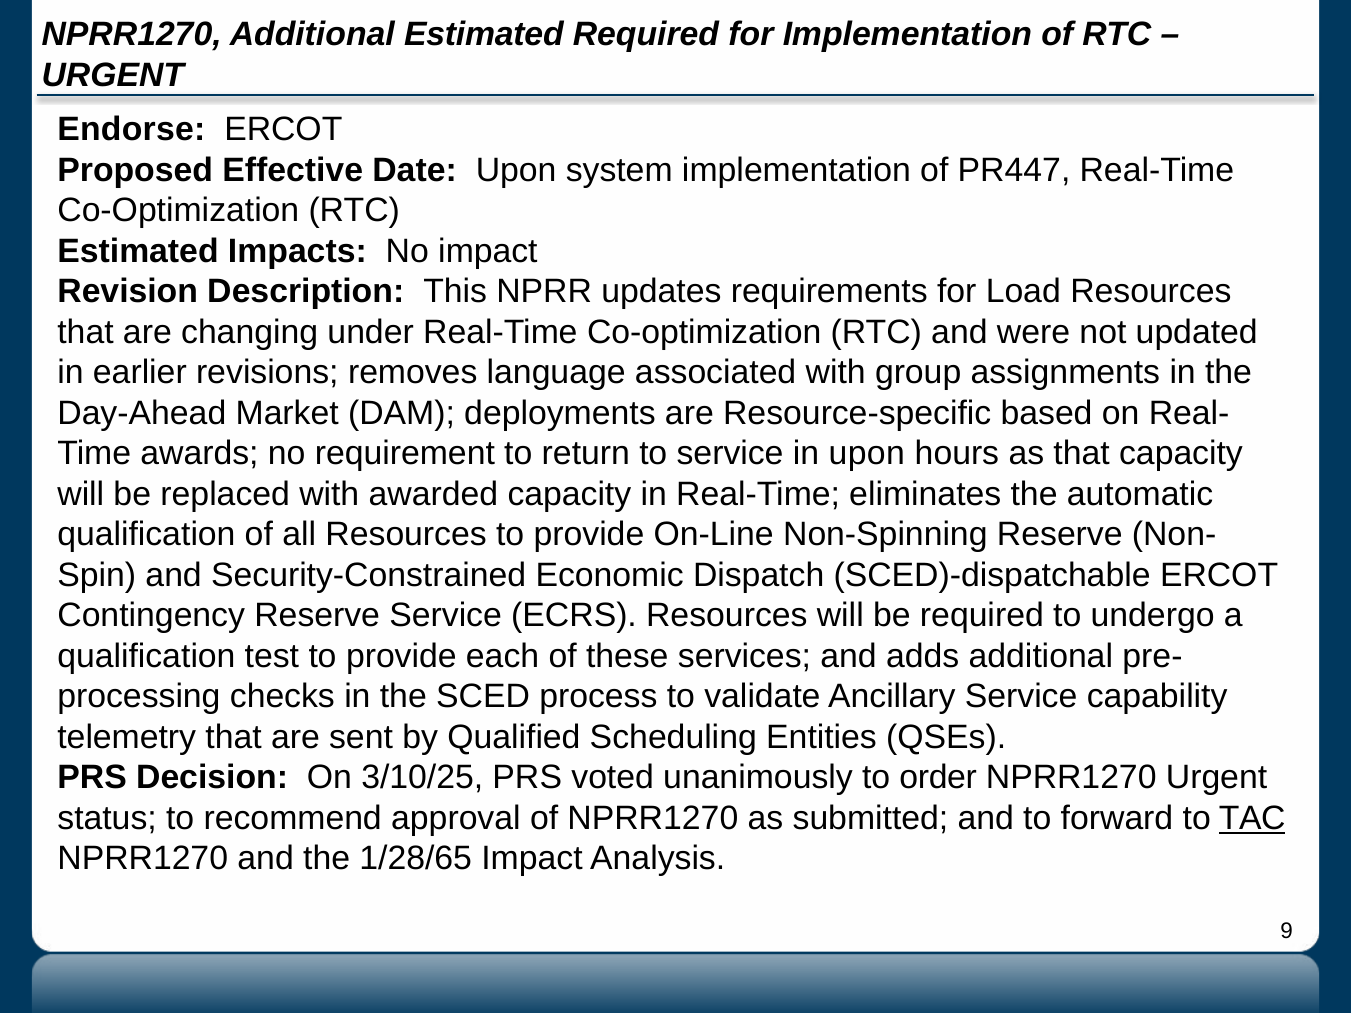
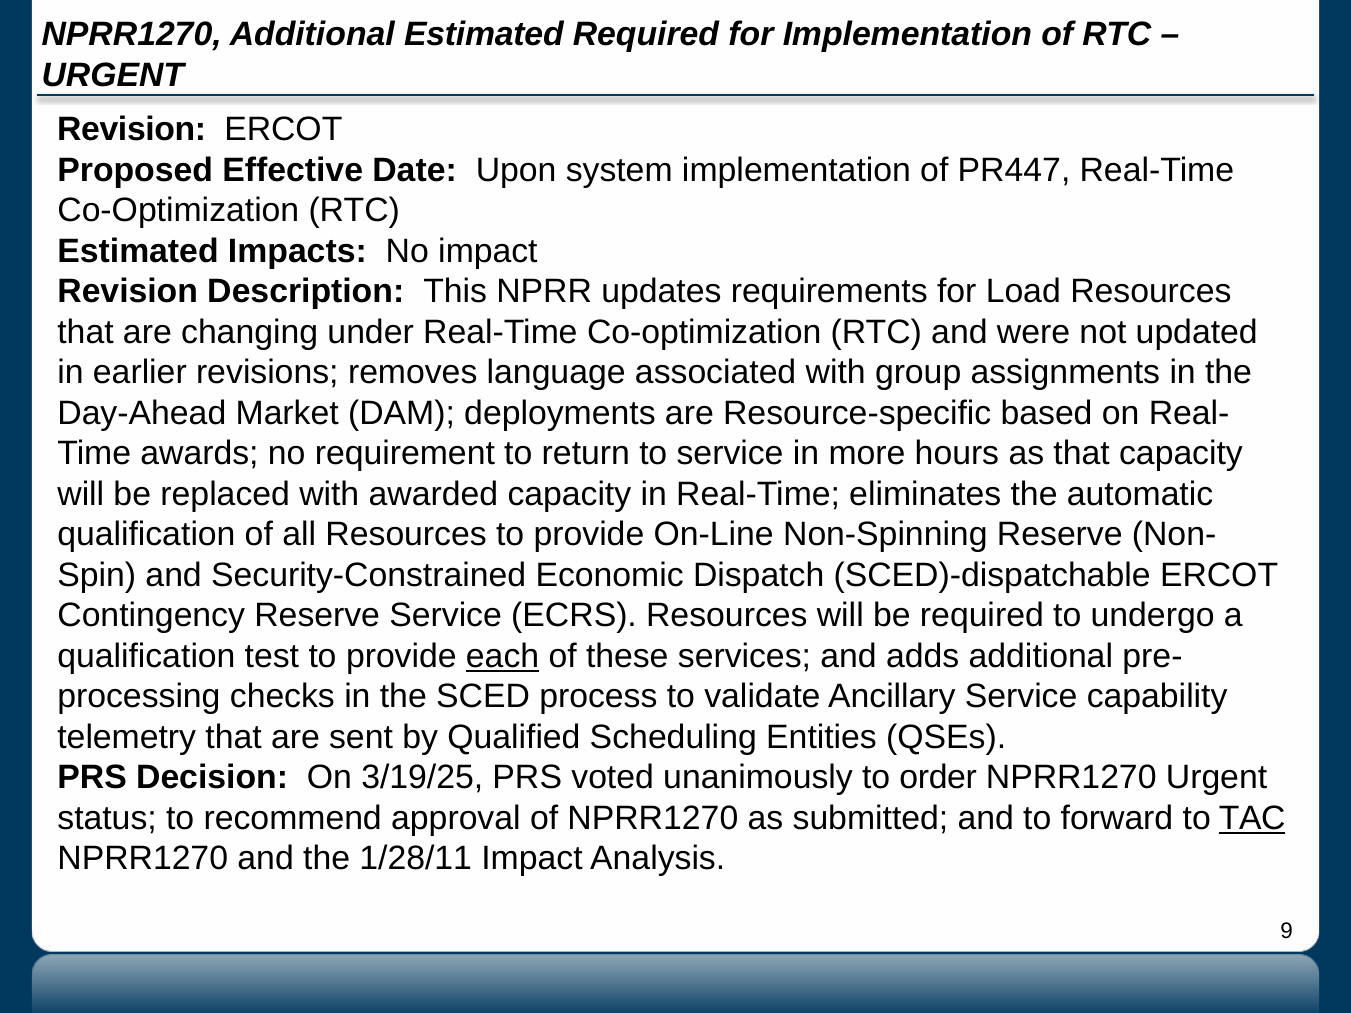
Endorse at (131, 129): Endorse -> Revision
in upon: upon -> more
each underline: none -> present
3/10/25: 3/10/25 -> 3/19/25
1/28/65: 1/28/65 -> 1/28/11
